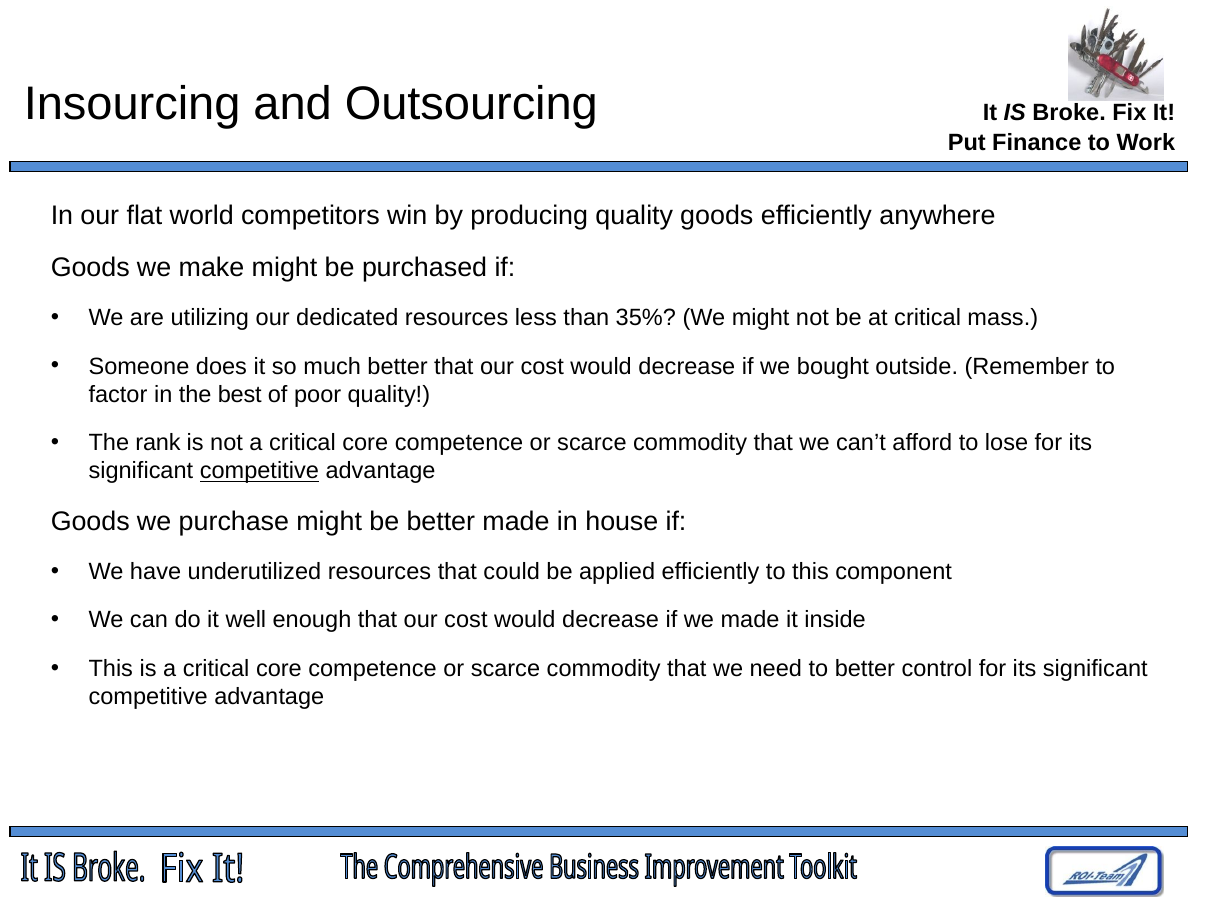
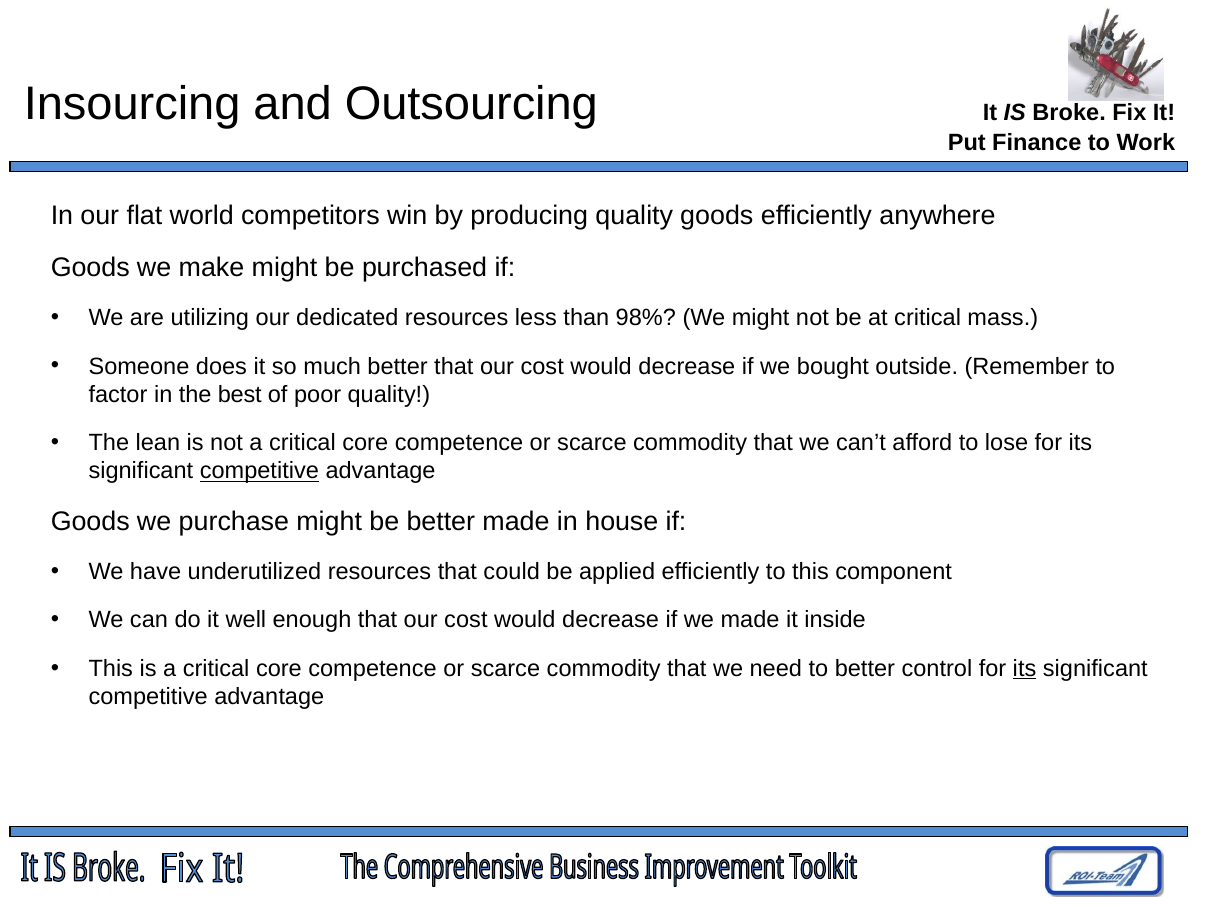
35%: 35% -> 98%
rank: rank -> lean
its at (1025, 669) underline: none -> present
